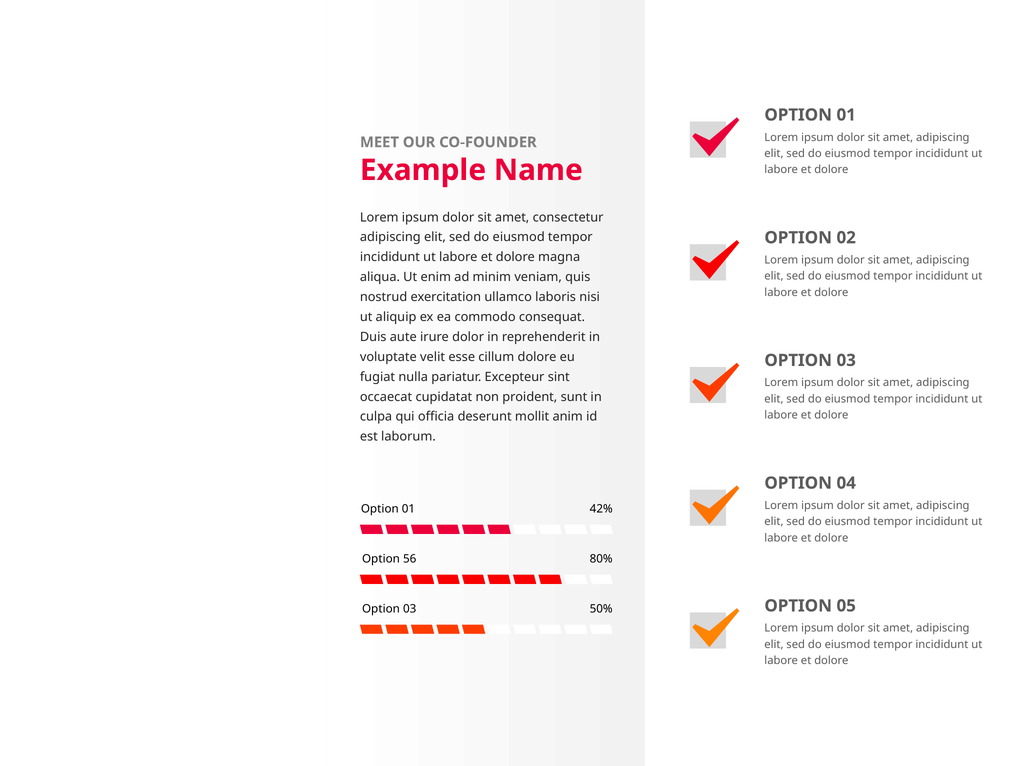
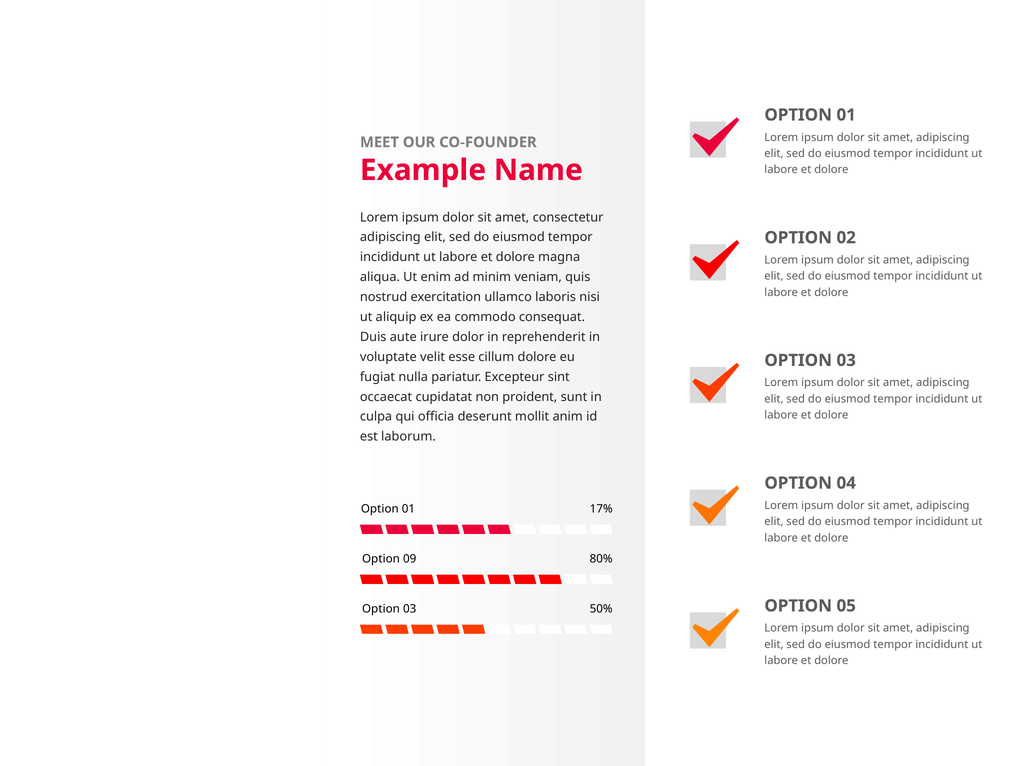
42%: 42% -> 17%
56: 56 -> 09
